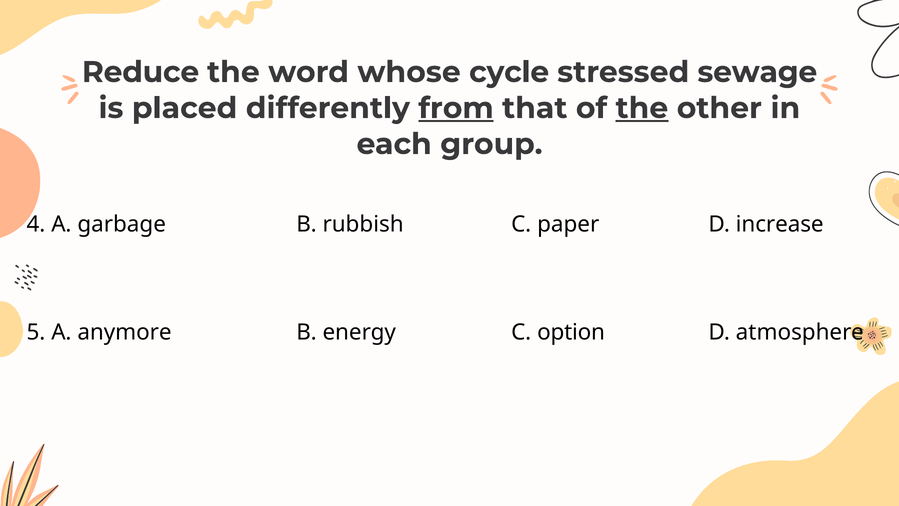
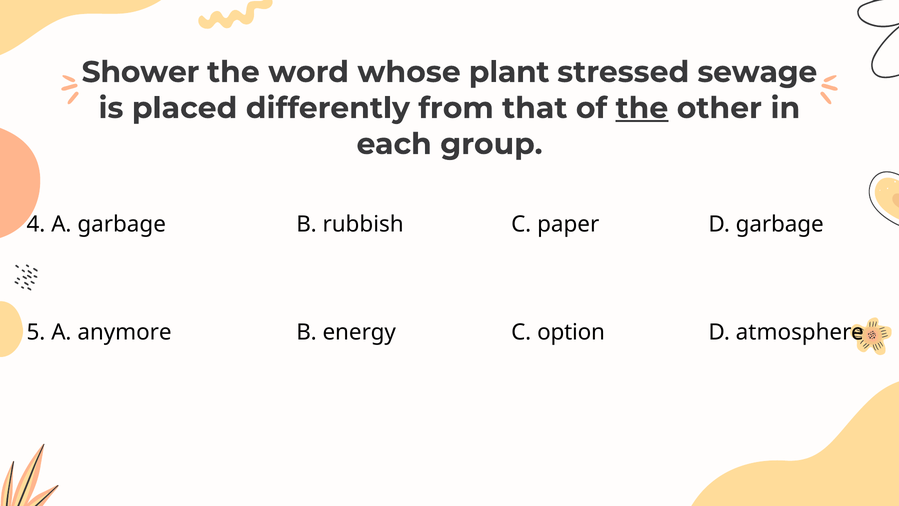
Reduce: Reduce -> Shower
cycle: cycle -> plant
from underline: present -> none
D increase: increase -> garbage
